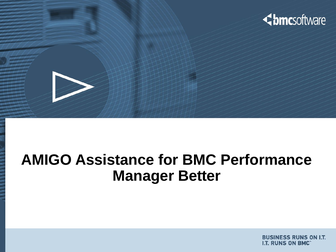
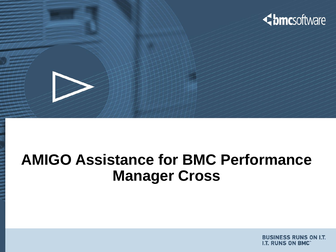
Better: Better -> Cross
